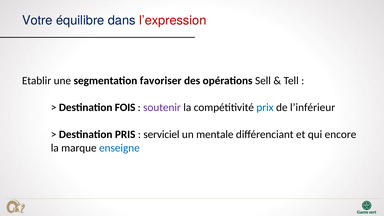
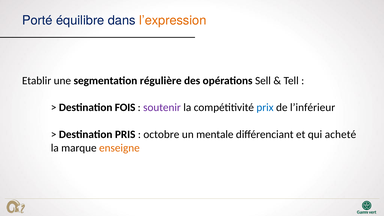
Votre: Votre -> Porté
l’expression colour: red -> orange
favoriser: favoriser -> régulière
serviciel: serviciel -> octobre
encore: encore -> acheté
enseigne colour: blue -> orange
